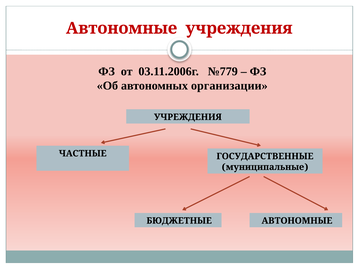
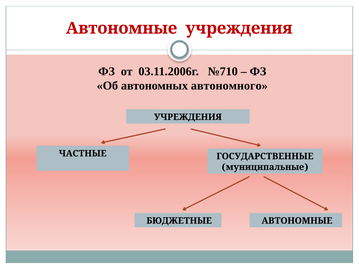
№779: №779 -> №710
организации: организации -> автономного
